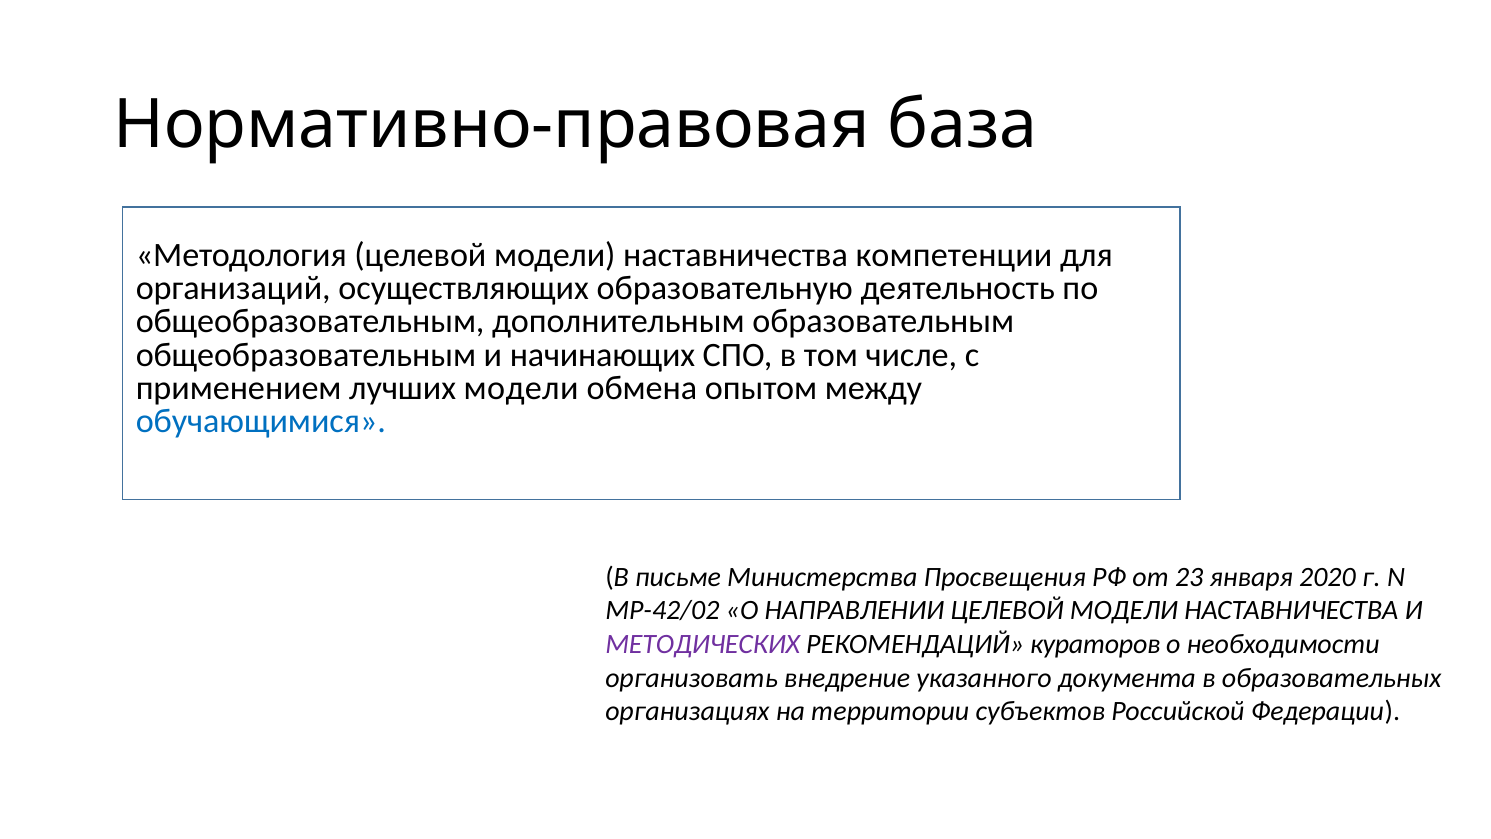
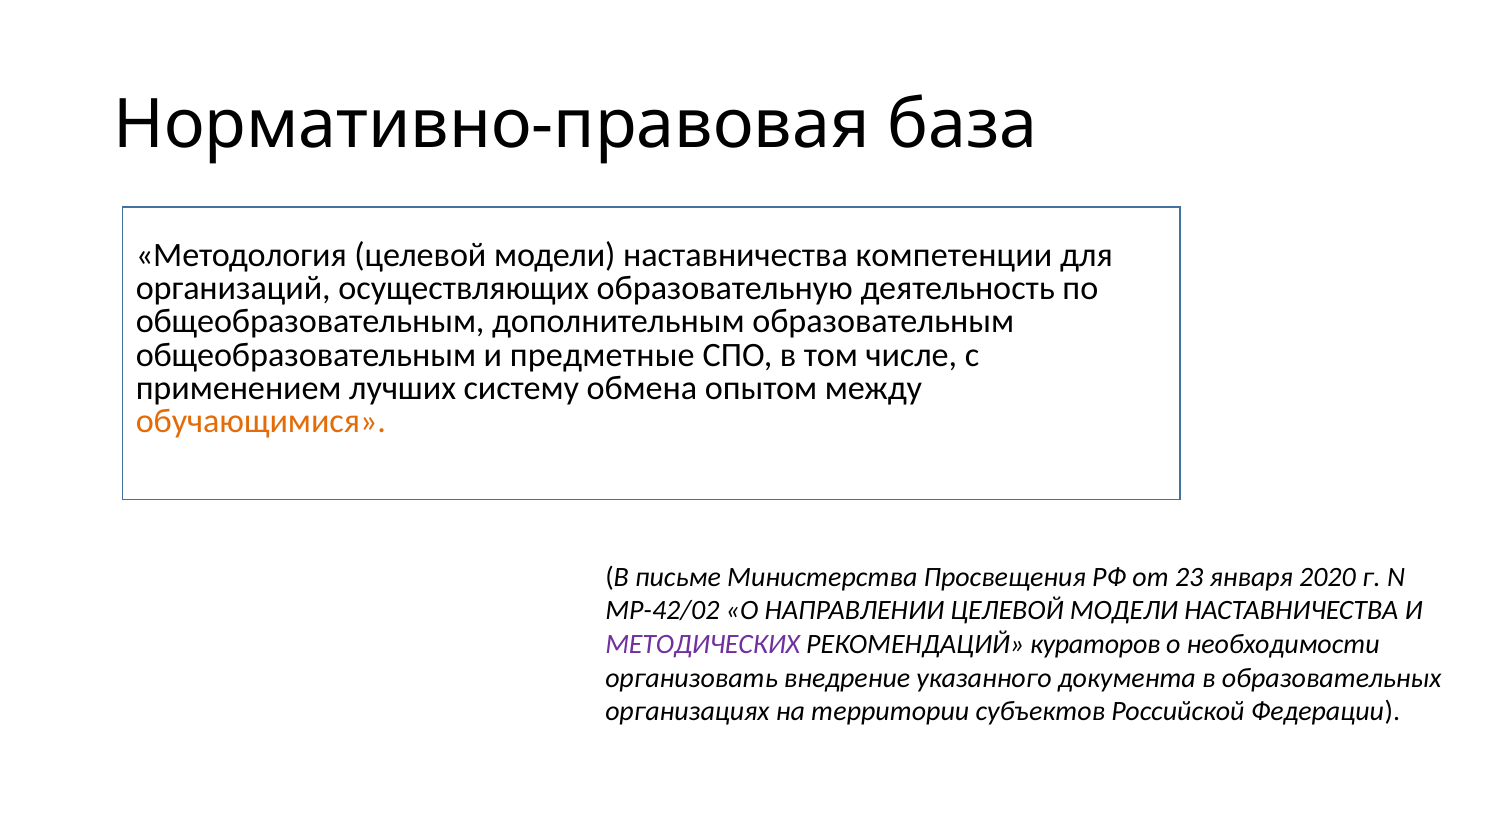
начинающих: начинающих -> предметные
лучших модели: модели -> систему
обучающимися colour: blue -> orange
